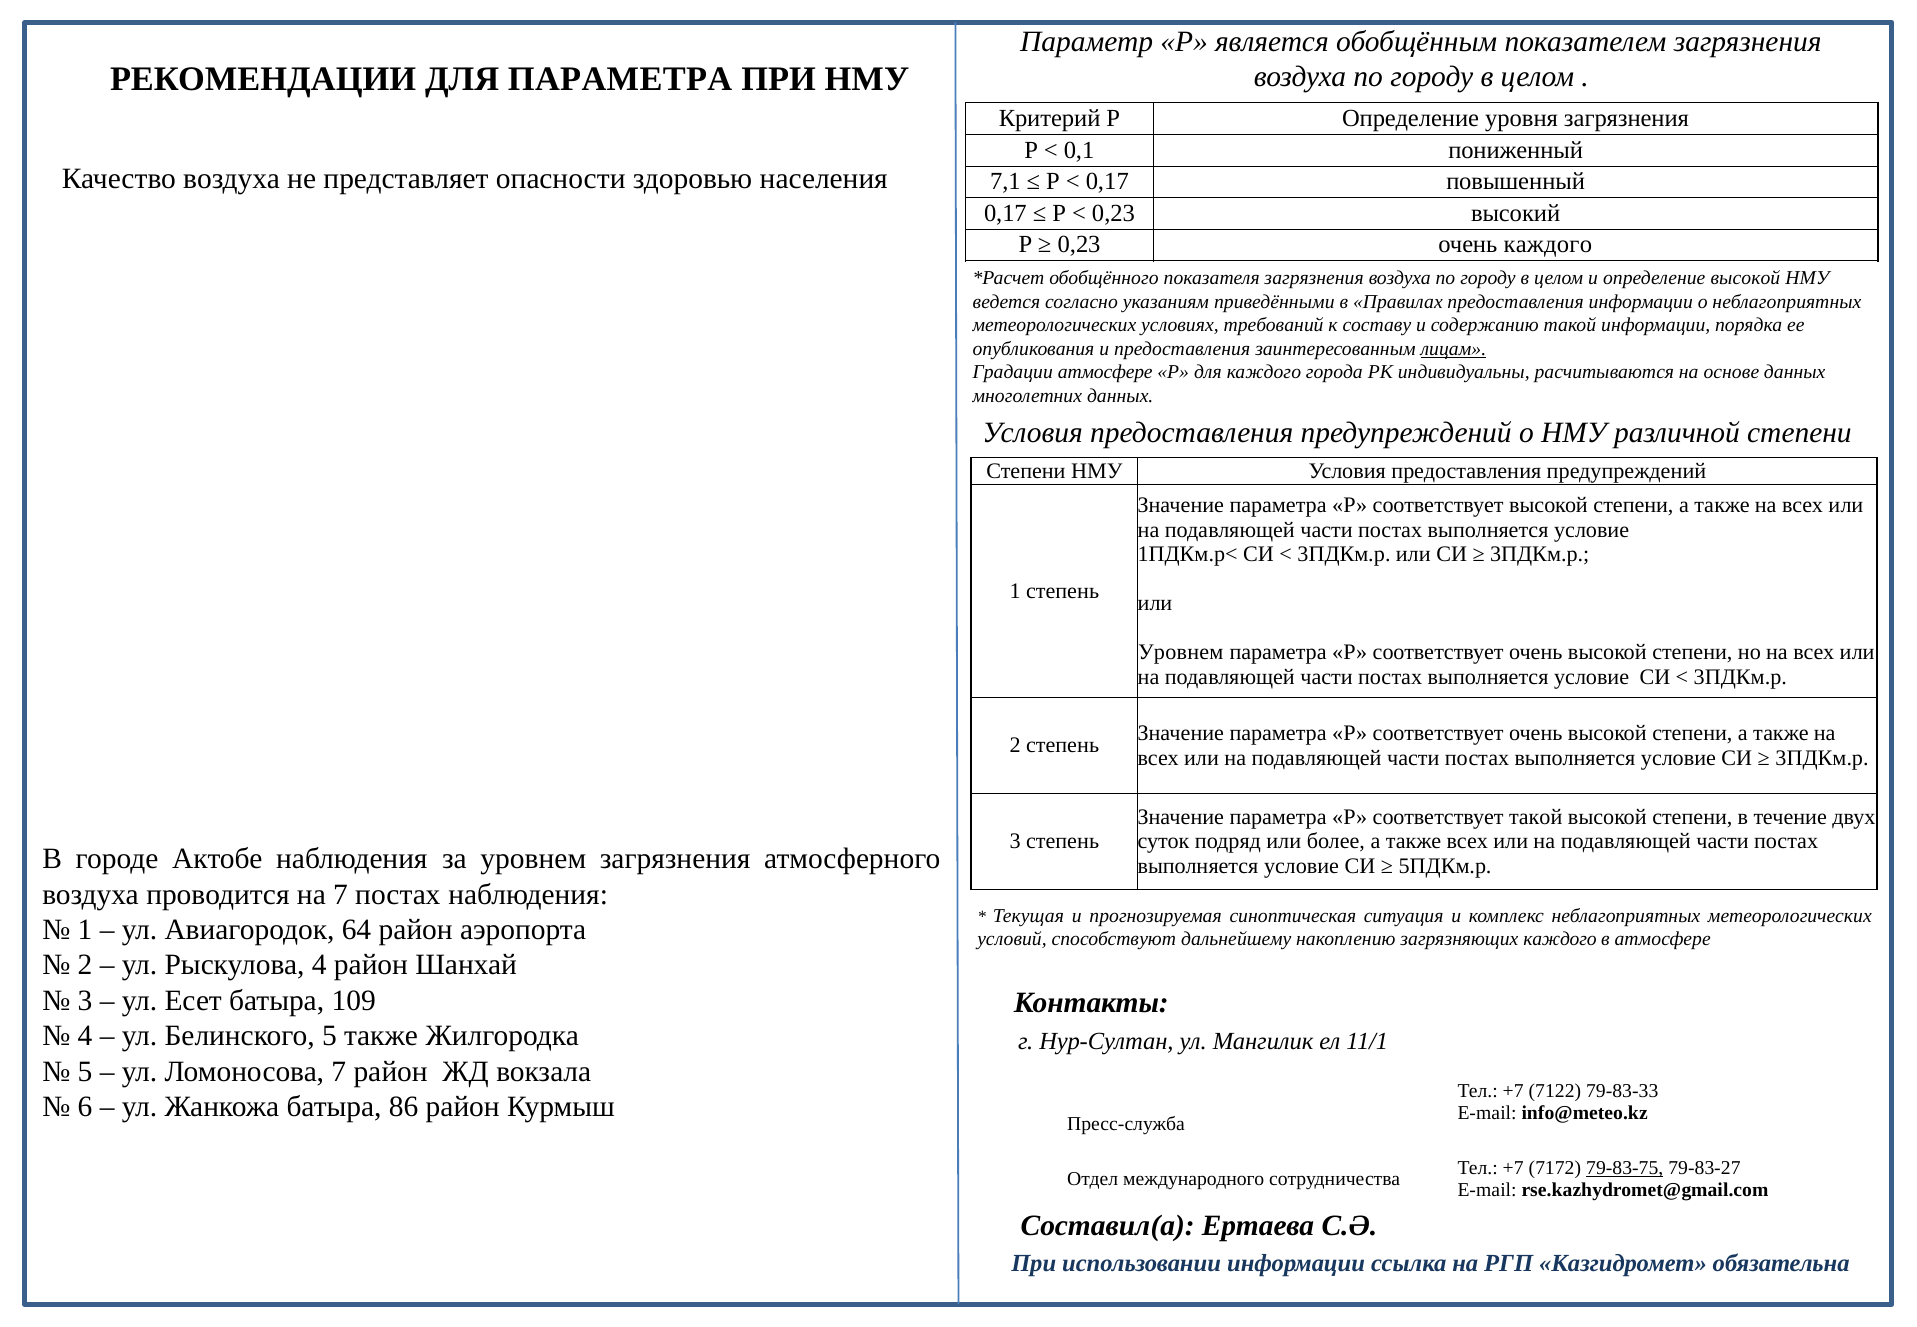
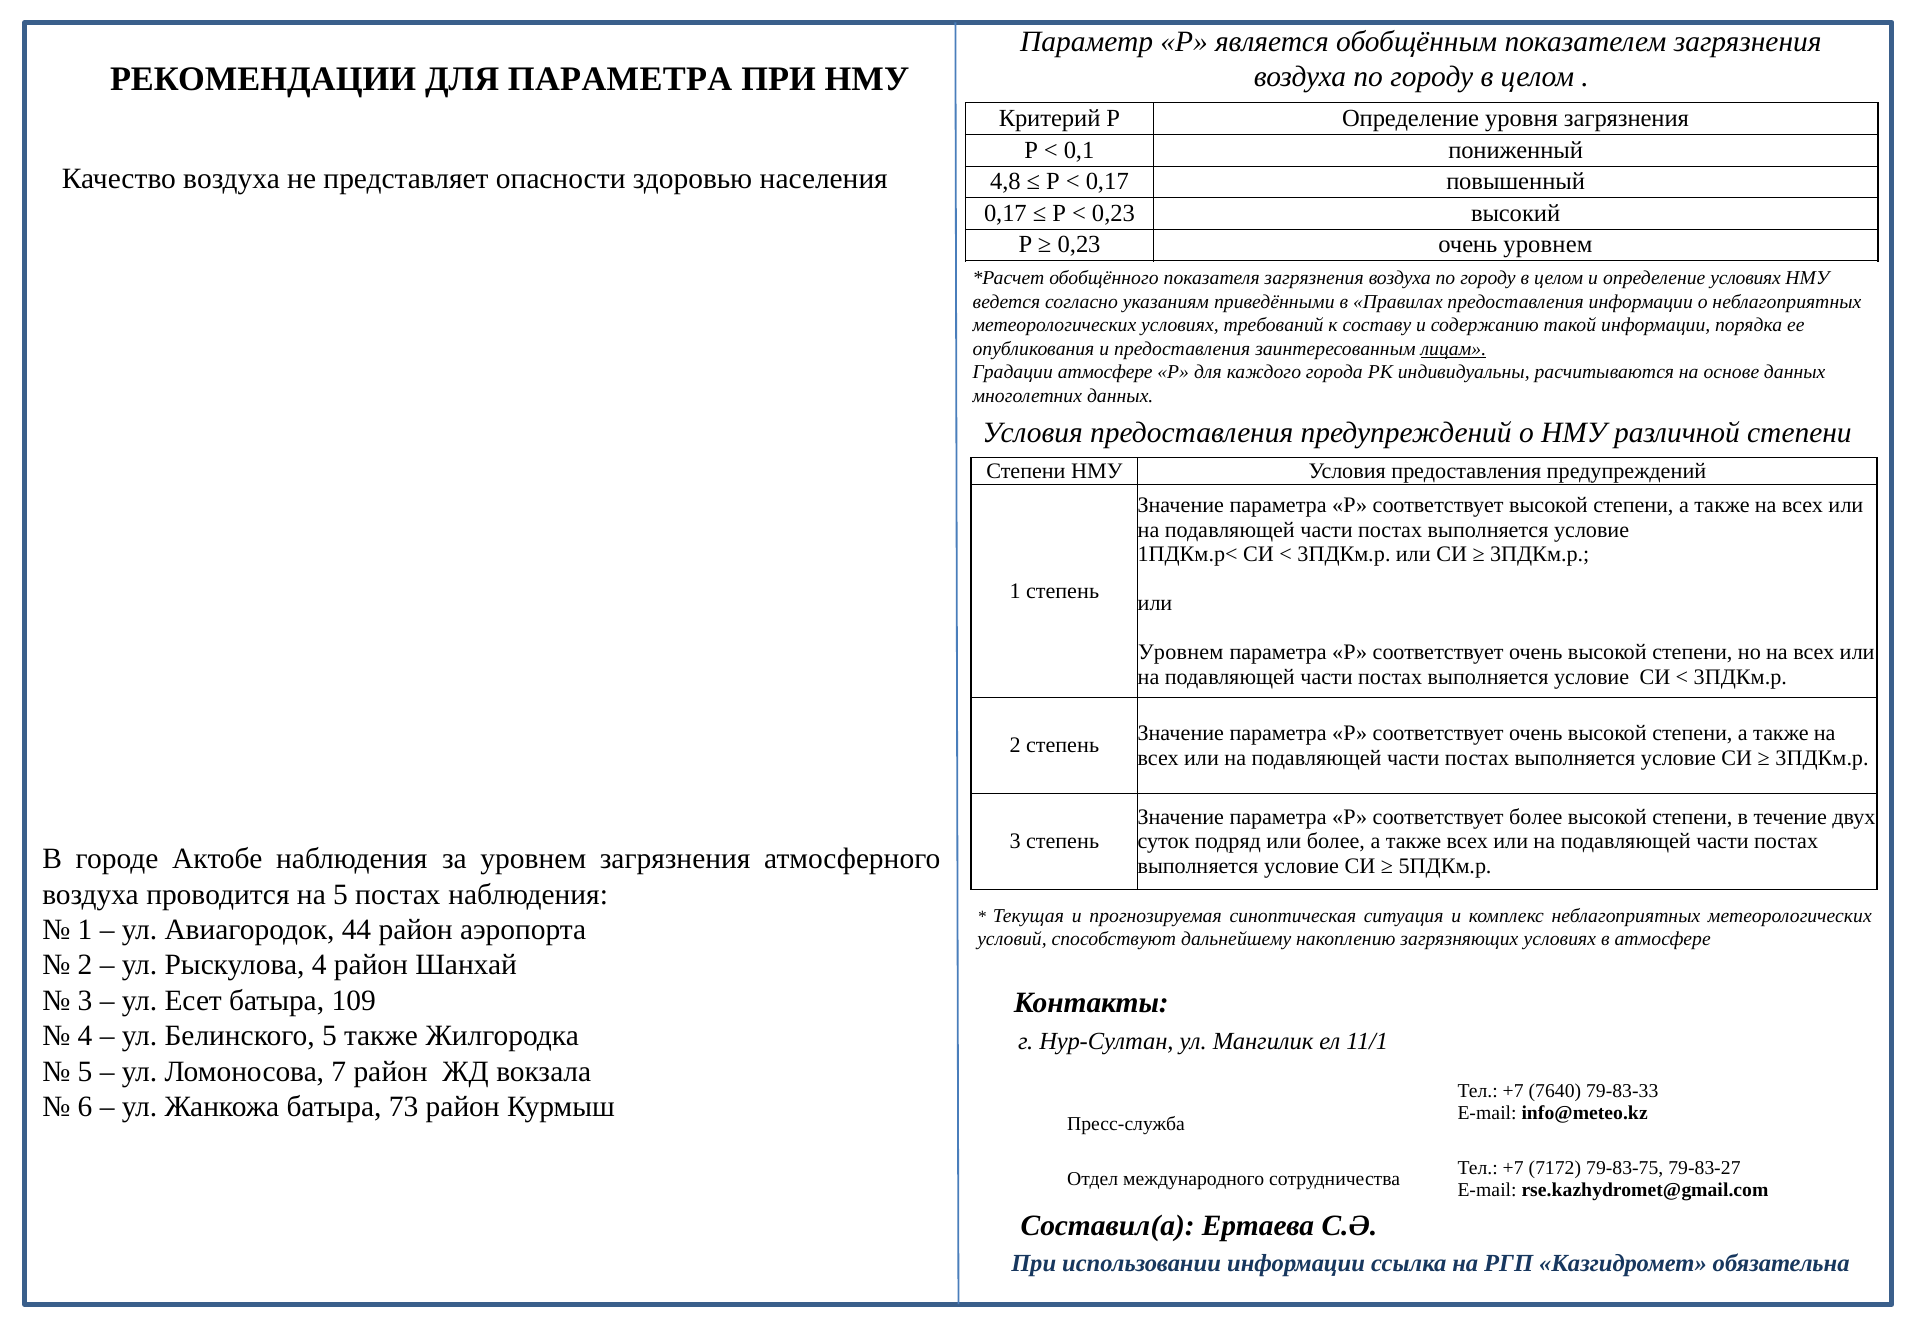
7,1: 7,1 -> 4,8
очень каждого: каждого -> уровнем
определение высокой: высокой -> условиях
соответствует такой: такой -> более
на 7: 7 -> 5
64: 64 -> 44
загрязняющих каждого: каждого -> условиях
7122: 7122 -> 7640
86: 86 -> 73
79-83-75 underline: present -> none
